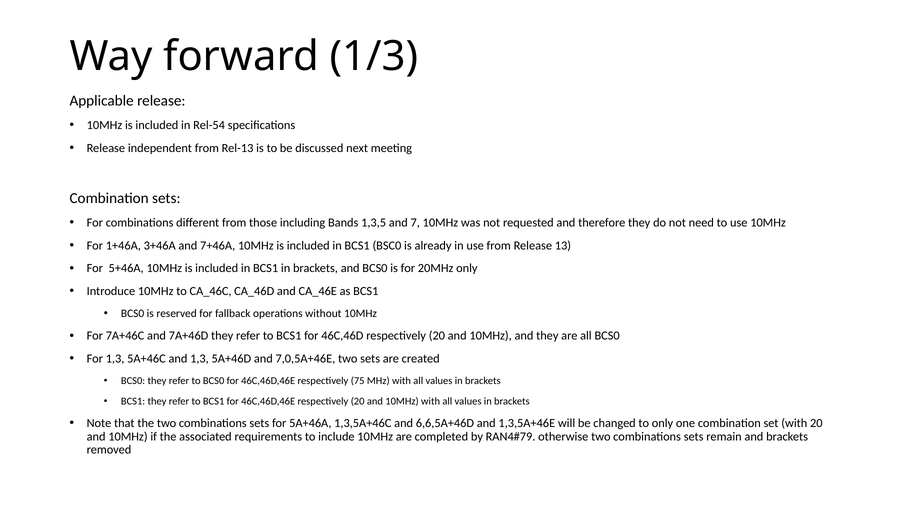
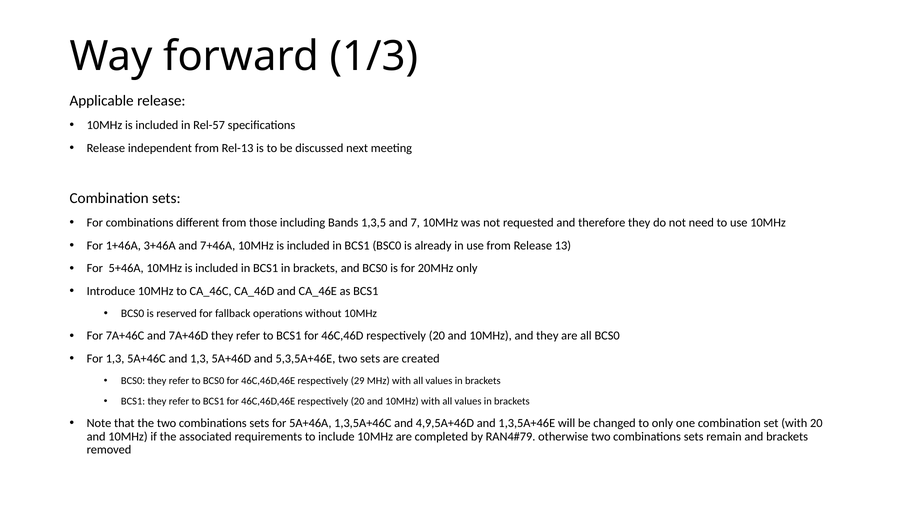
Rel-54: Rel-54 -> Rel-57
7,0,5A+46E: 7,0,5A+46E -> 5,3,5A+46E
75: 75 -> 29
6,6,5A+46D: 6,6,5A+46D -> 4,9,5A+46D
